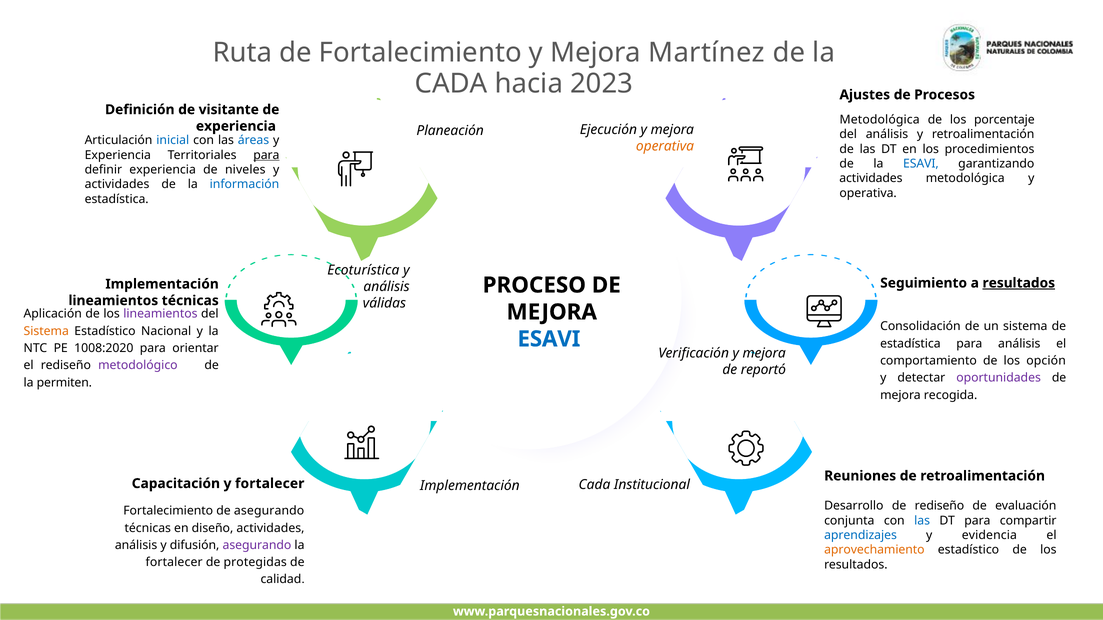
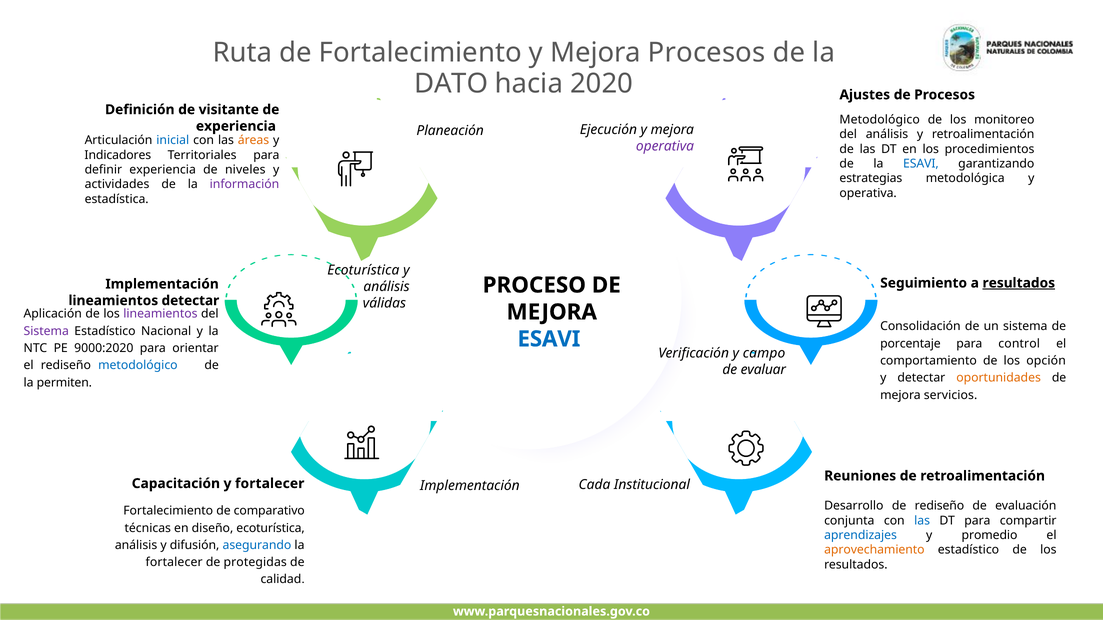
Mejora Martínez: Martínez -> Procesos
CADA at (451, 84): CADA -> DATO
2023: 2023 -> 2020
Metodológica at (880, 120): Metodológica -> Metodológico
porcentaje: porcentaje -> monitoreo
áreas colour: blue -> orange
operativa at (665, 146) colour: orange -> purple
Experiencia at (118, 155): Experiencia -> Indicadores
para at (266, 155) underline: present -> none
actividades at (871, 179): actividades -> estrategias
información colour: blue -> purple
lineamientos técnicas: técnicas -> detectar
Sistema at (46, 331) colour: orange -> purple
estadística at (910, 344): estadística -> porcentaje
para análisis: análisis -> control
1008:2020: 1008:2020 -> 9000:2020
Verificación y mejora: mejora -> campo
metodológico at (138, 366) colour: purple -> blue
reportó: reportó -> evaluar
oportunidades colour: purple -> orange
recogida: recogida -> servicios
de asegurando: asegurando -> comparativo
diseño actividades: actividades -> ecoturística
evidencia: evidencia -> promedio
asegurando at (257, 546) colour: purple -> blue
